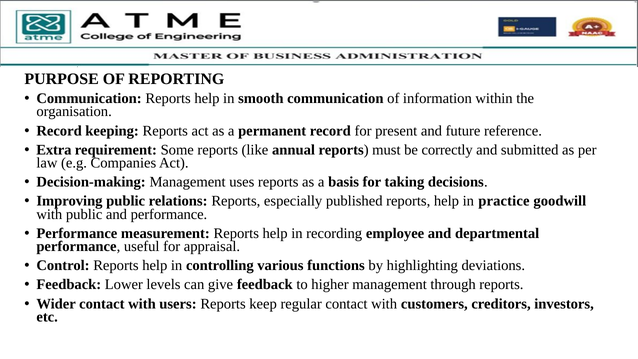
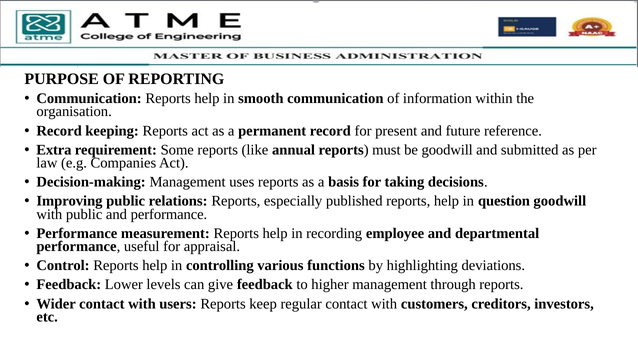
be correctly: correctly -> goodwill
practice: practice -> question
